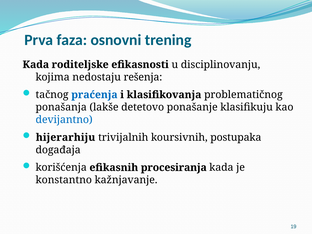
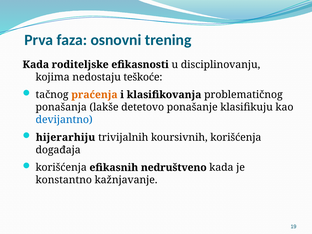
rešenja: rešenja -> teškoće
praćenja colour: blue -> orange
koursivnih postupaka: postupaka -> korišćenja
procesiranja: procesiranja -> nedruštveno
